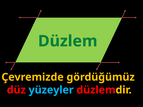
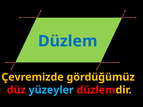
Düzlem colour: green -> blue
